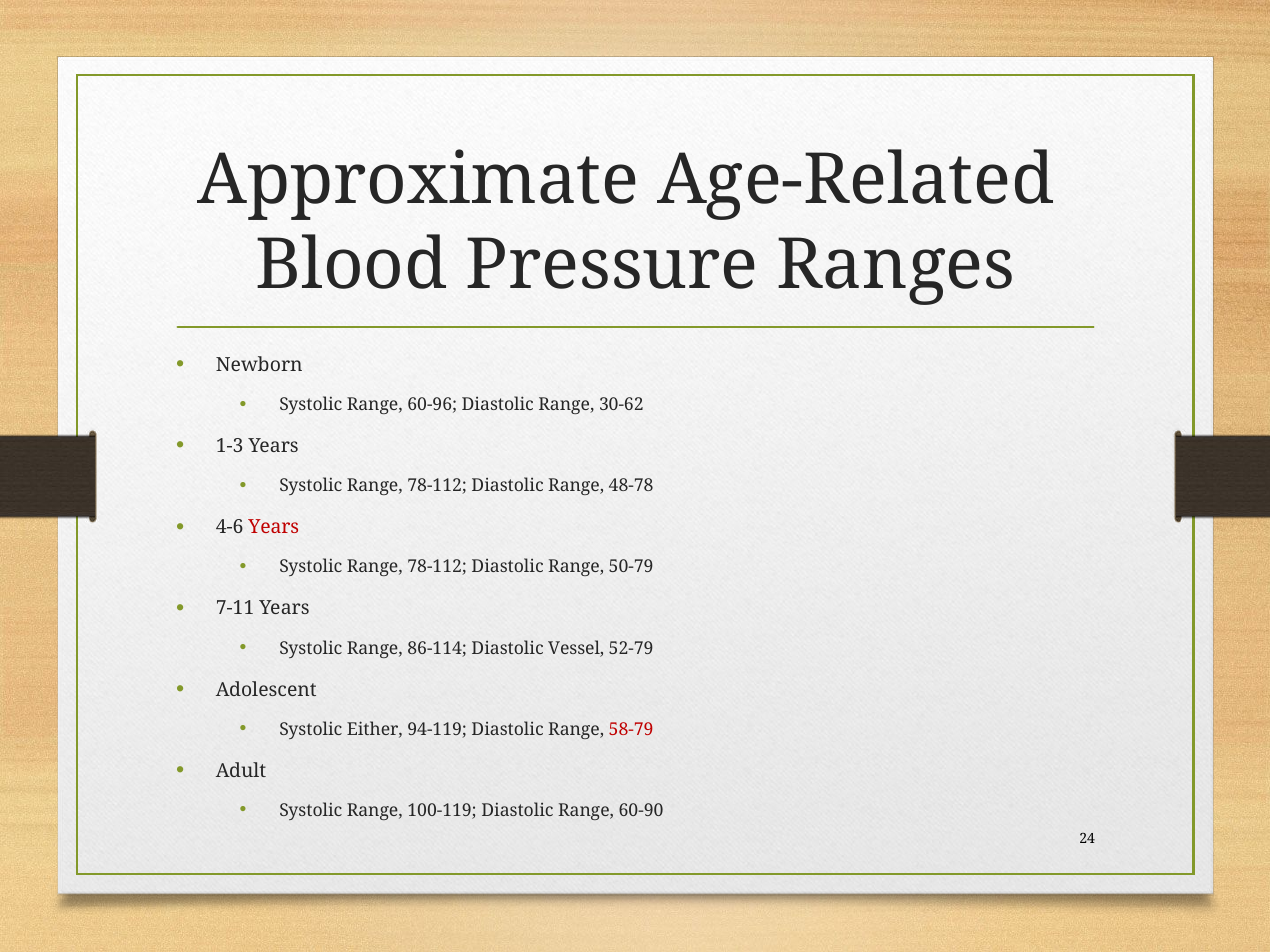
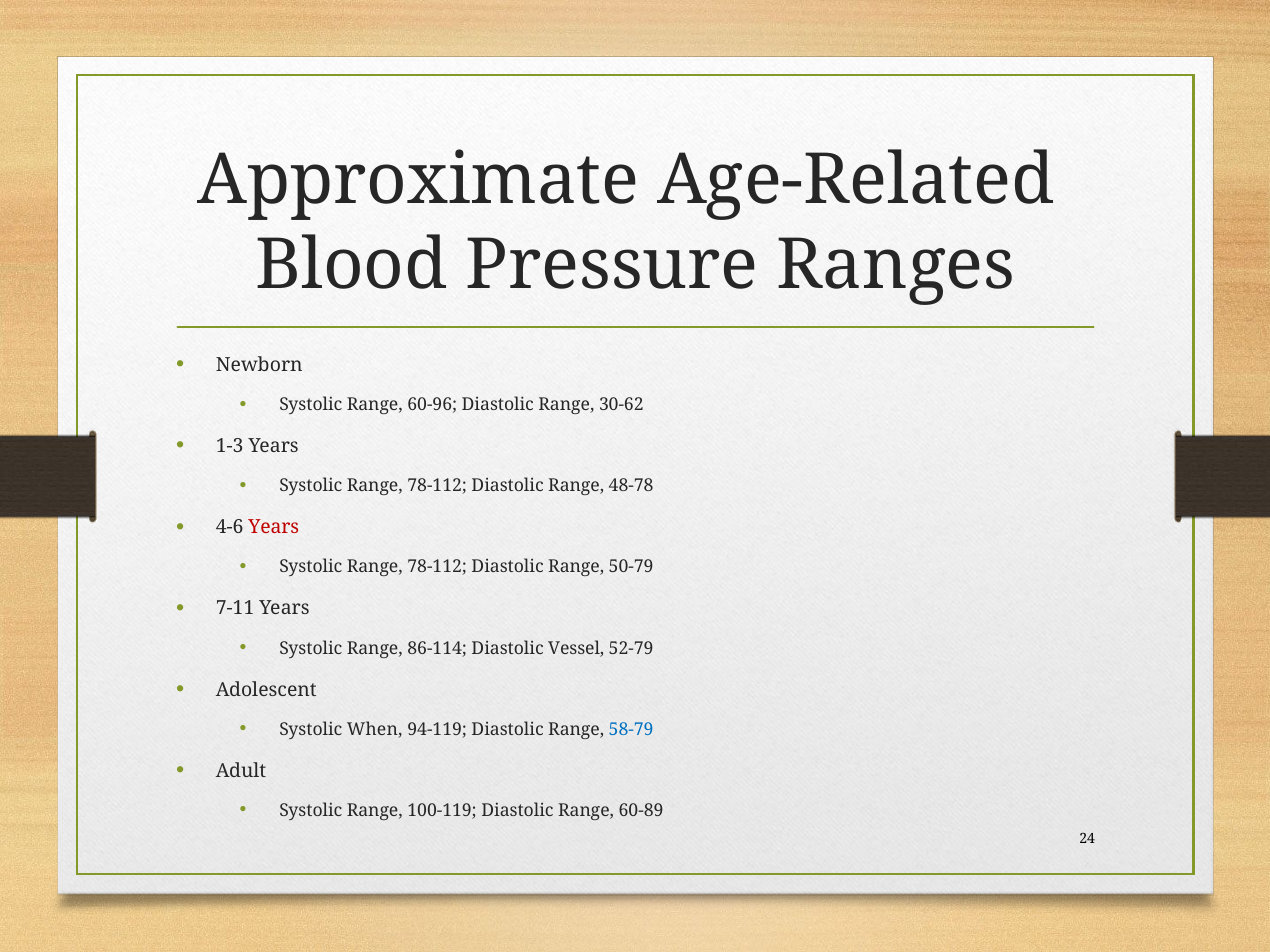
Either: Either -> When
58-79 colour: red -> blue
60-90: 60-90 -> 60-89
